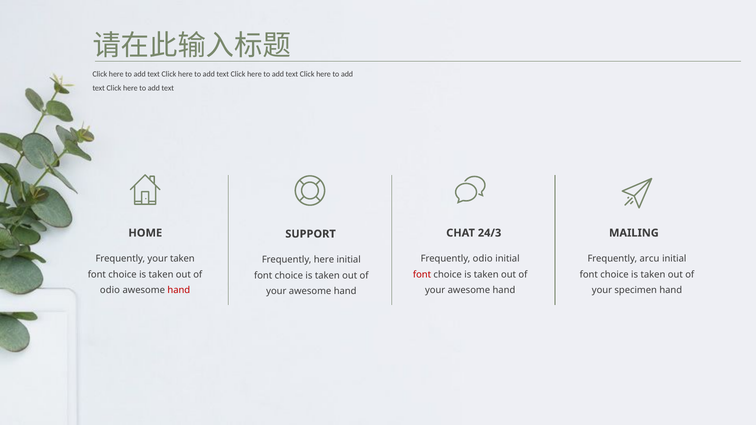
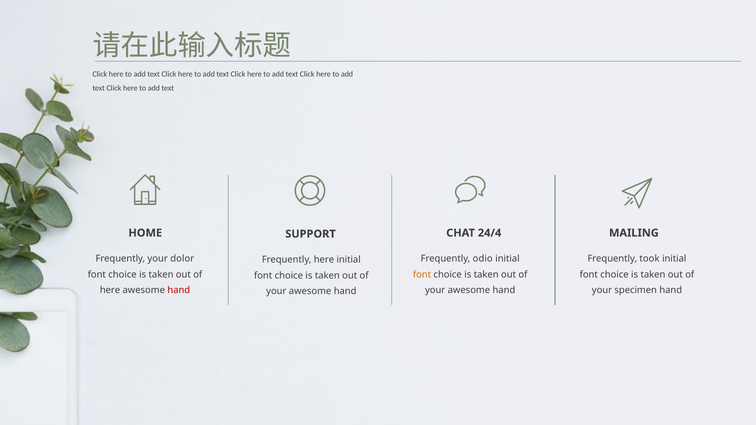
24/3: 24/3 -> 24/4
your taken: taken -> dolor
arcu: arcu -> took
font at (422, 275) colour: red -> orange
odio at (110, 290): odio -> here
